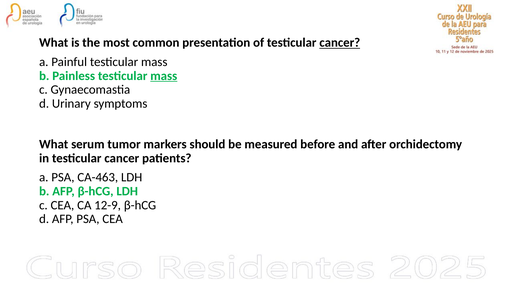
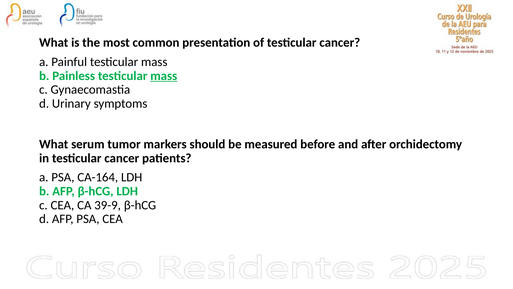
cancer at (340, 43) underline: present -> none
CA-463: CA-463 -> CA-164
12-9: 12-9 -> 39-9
